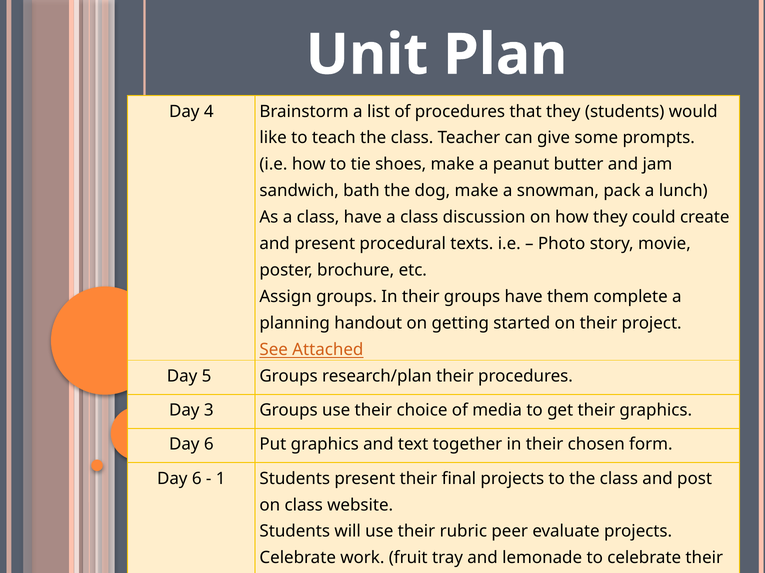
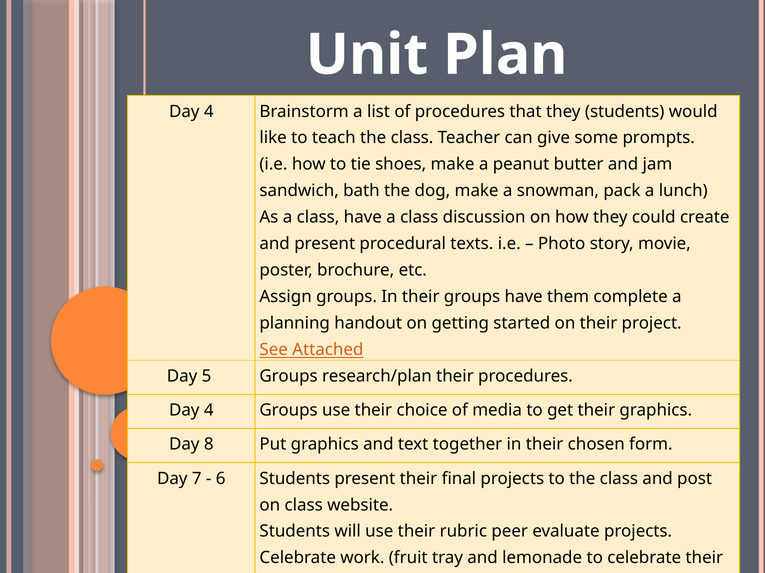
3 at (209, 411): 3 -> 4
6 at (209, 445): 6 -> 8
6 at (197, 479): 6 -> 7
1: 1 -> 6
